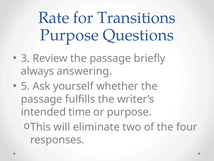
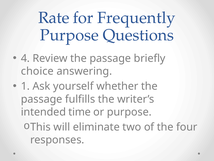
Transitions: Transitions -> Frequently
3: 3 -> 4
always: always -> choice
5: 5 -> 1
